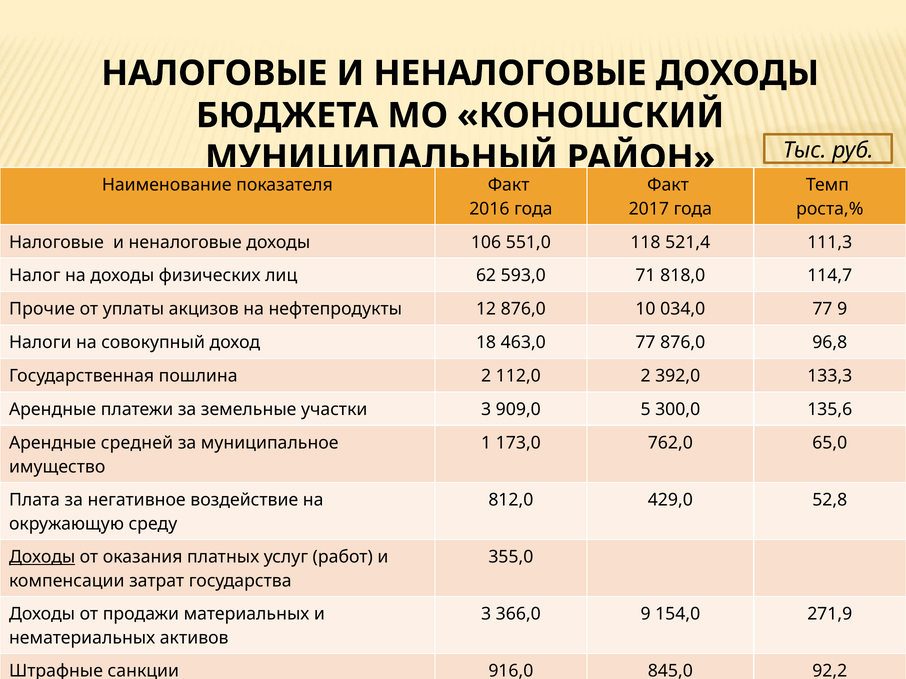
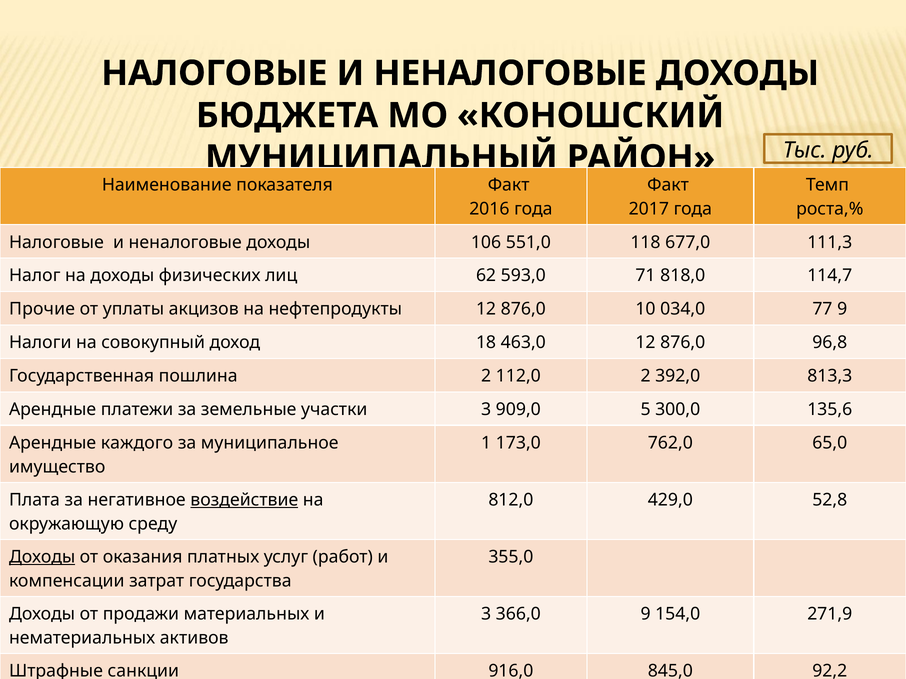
521,4: 521,4 -> 677,0
463,0 77: 77 -> 12
133,3: 133,3 -> 813,3
средней: средней -> каждого
воздействие underline: none -> present
